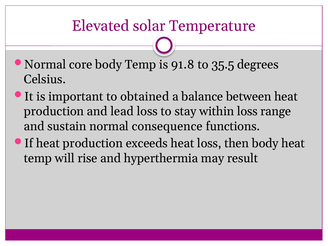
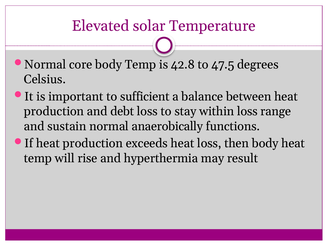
91.8: 91.8 -> 42.8
35.5: 35.5 -> 47.5
obtained: obtained -> sufficient
lead: lead -> debt
consequence: consequence -> anaerobically
